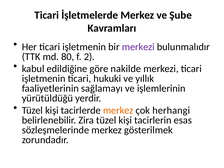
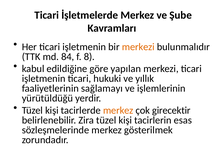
merkezi at (138, 47) colour: purple -> orange
80: 80 -> 84
2: 2 -> 8
nakilde: nakilde -> yapılan
herhangi: herhangi -> girecektir
